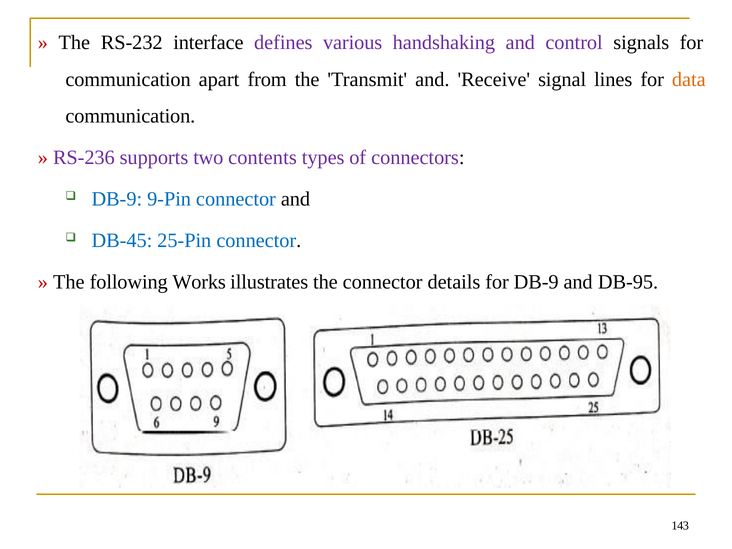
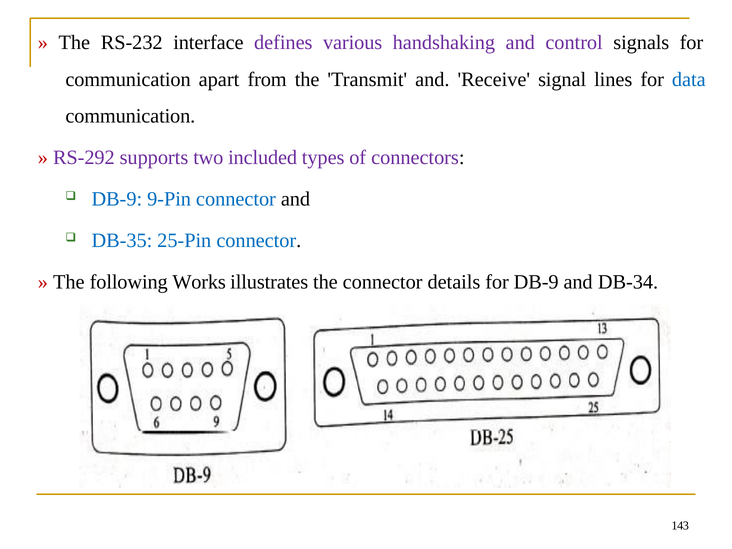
data colour: orange -> blue
RS-236: RS-236 -> RS-292
contents: contents -> included
DB-45: DB-45 -> DB-35
DB-95: DB-95 -> DB-34
